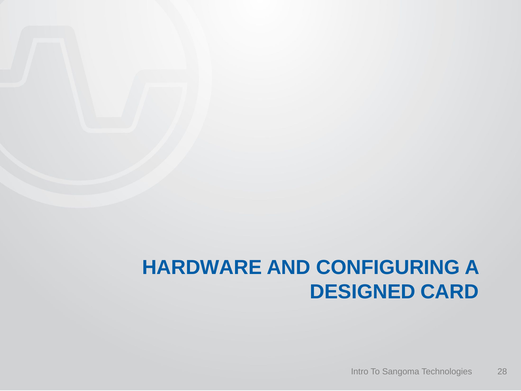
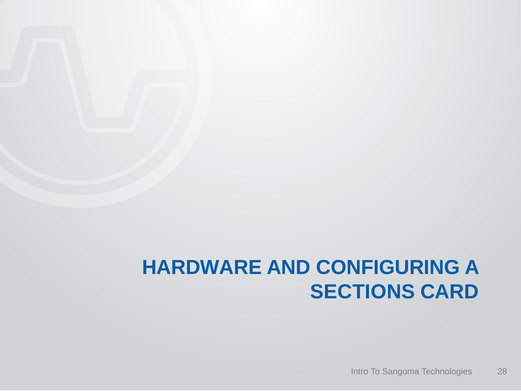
DESIGNED: DESIGNED -> SECTIONS
